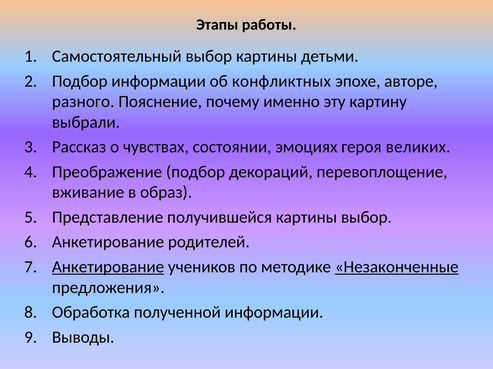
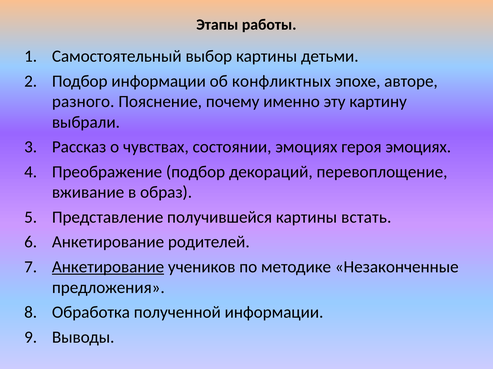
героя великих: великих -> эмоциях
картины выбор: выбор -> встать
Незаконченные underline: present -> none
